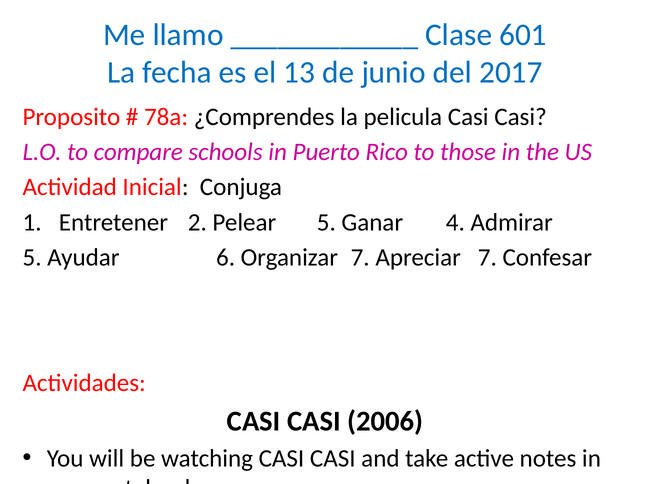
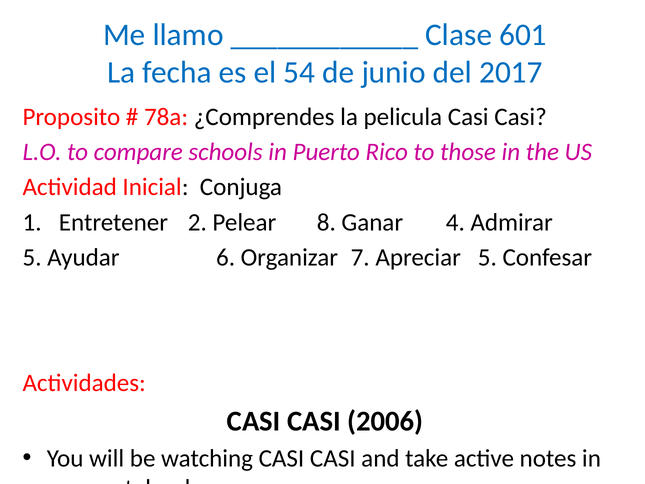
13: 13 -> 54
Pelear 5: 5 -> 8
Apreciar 7: 7 -> 5
